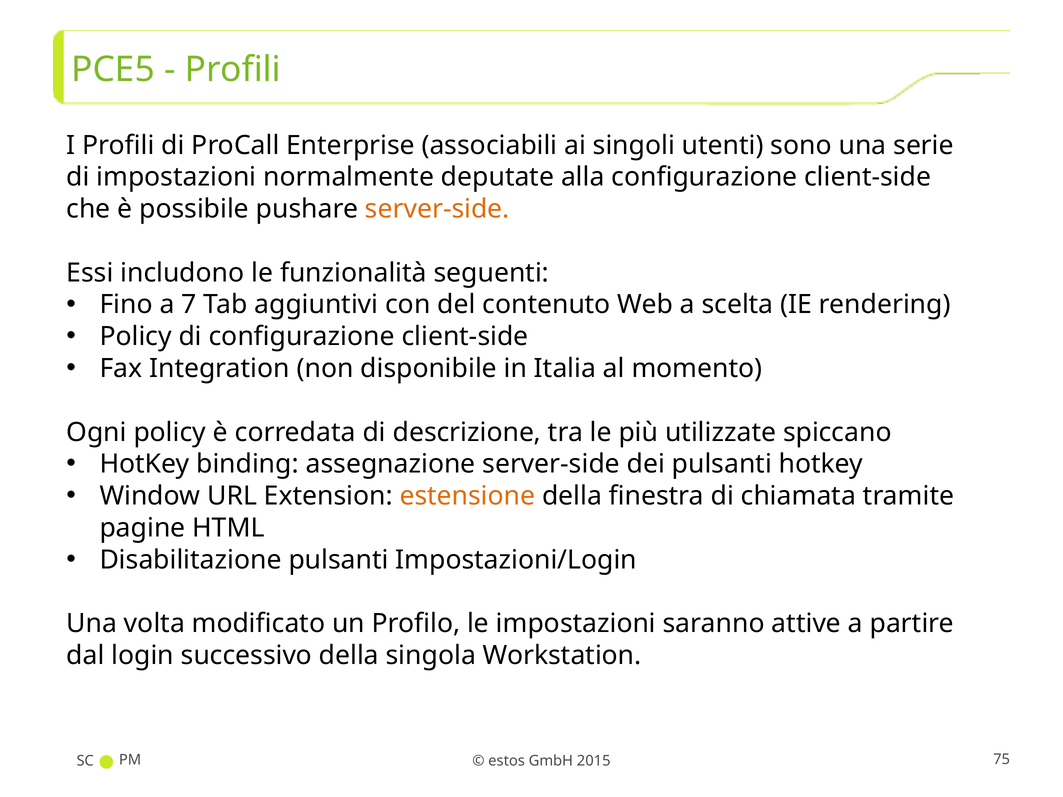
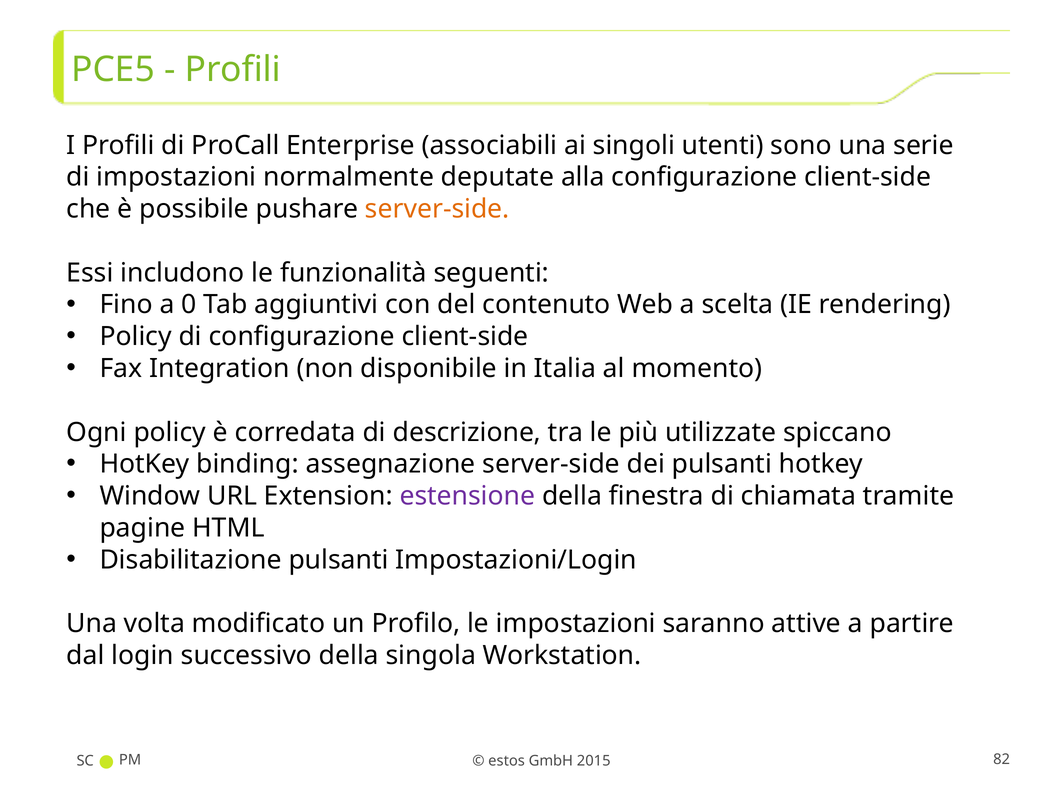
7: 7 -> 0
estensione colour: orange -> purple
75: 75 -> 82
